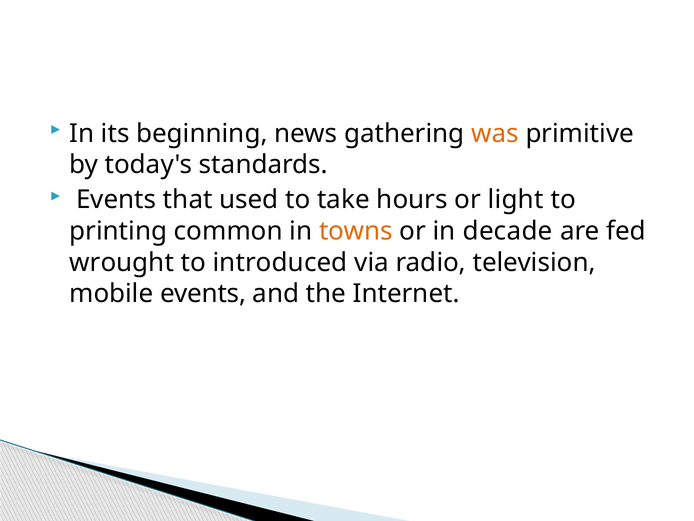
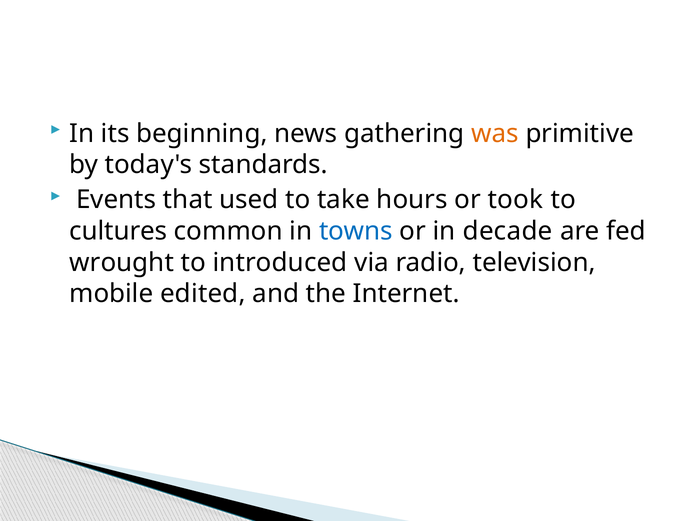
light: light -> took
printing: printing -> cultures
towns colour: orange -> blue
mobile events: events -> edited
